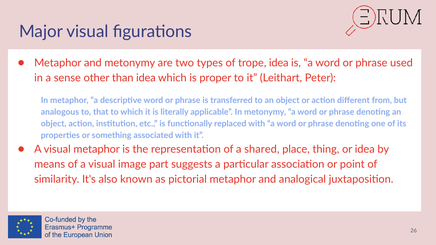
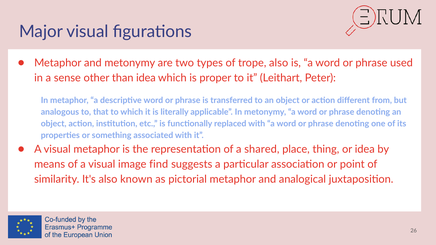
trope idea: idea -> also
part: part -> find
